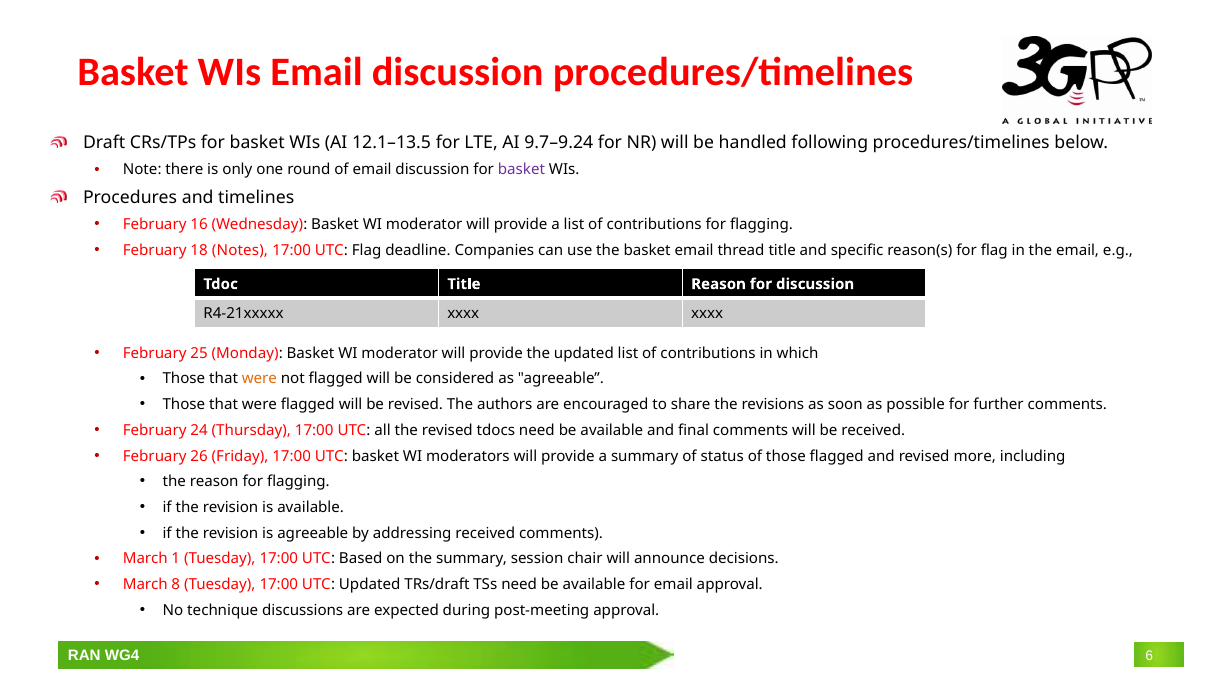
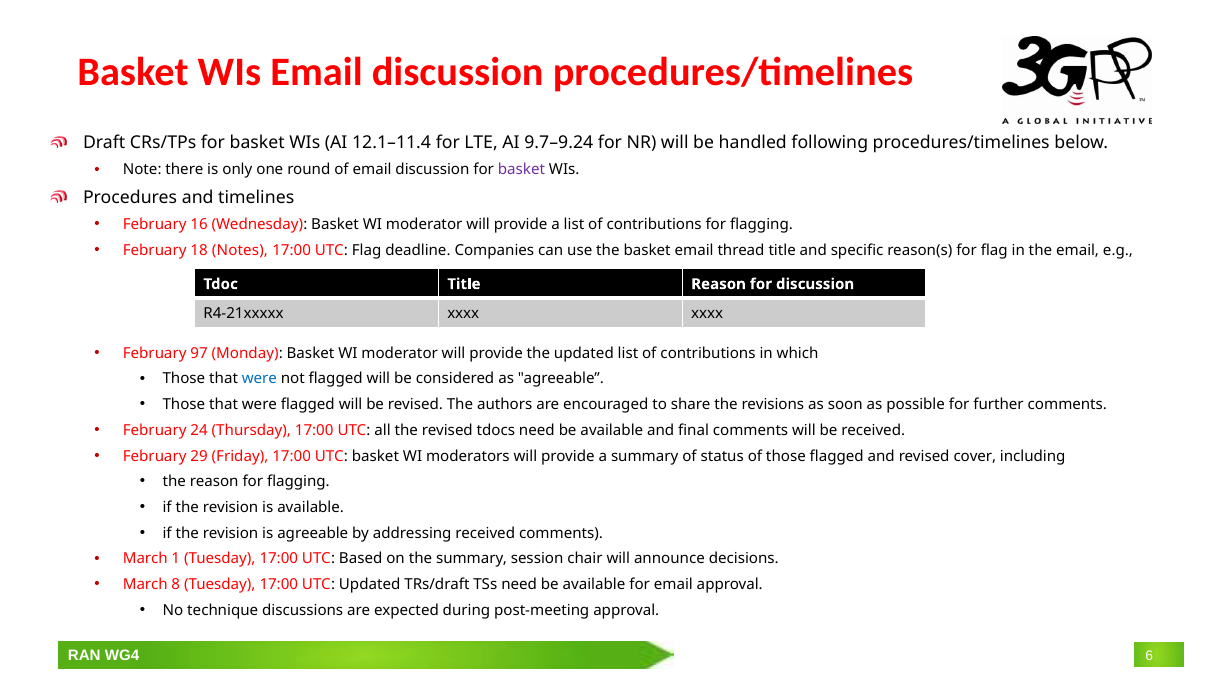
12.1–13.5: 12.1–13.5 -> 12.1–11.4
25: 25 -> 97
were at (259, 379) colour: orange -> blue
26: 26 -> 29
more: more -> cover
